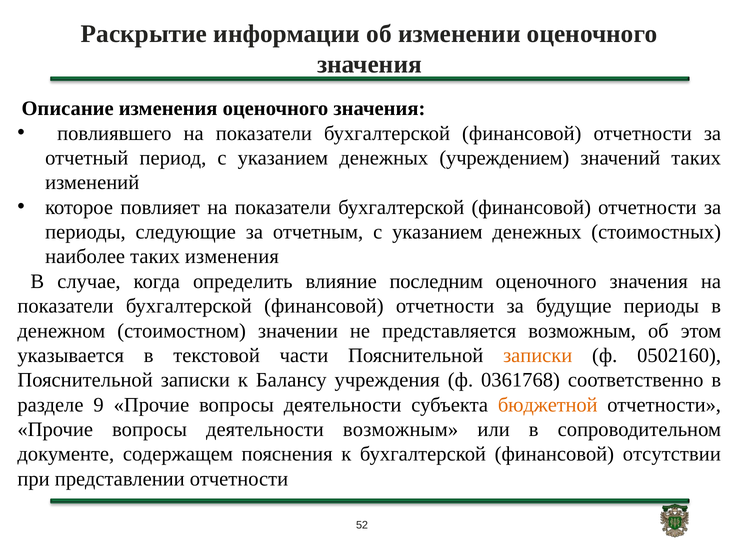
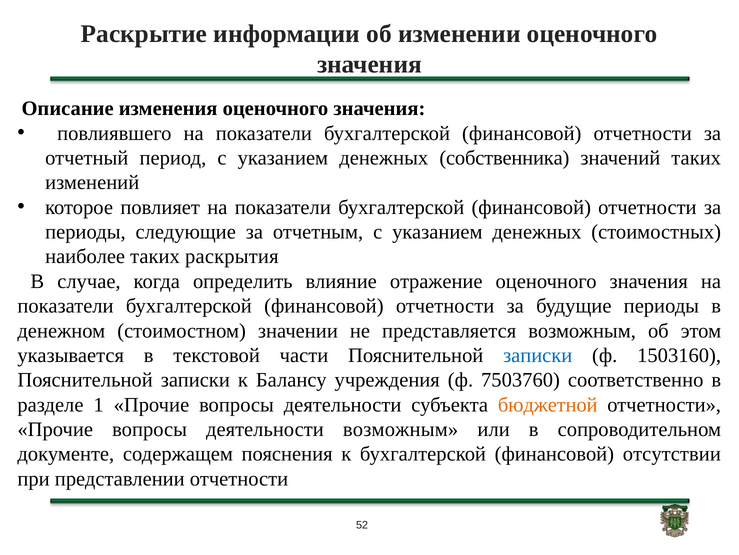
учреждением: учреждением -> собственника
таких изменения: изменения -> раскрытия
последним: последним -> отражение
записки at (538, 355) colour: orange -> blue
0502160: 0502160 -> 1503160
0361768: 0361768 -> 7503760
9: 9 -> 1
